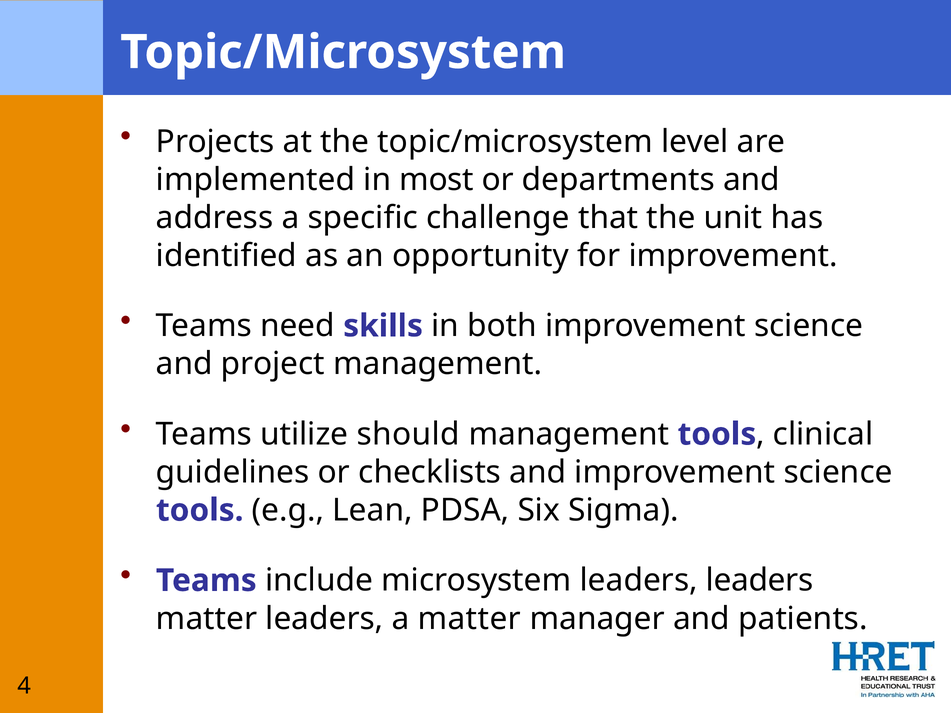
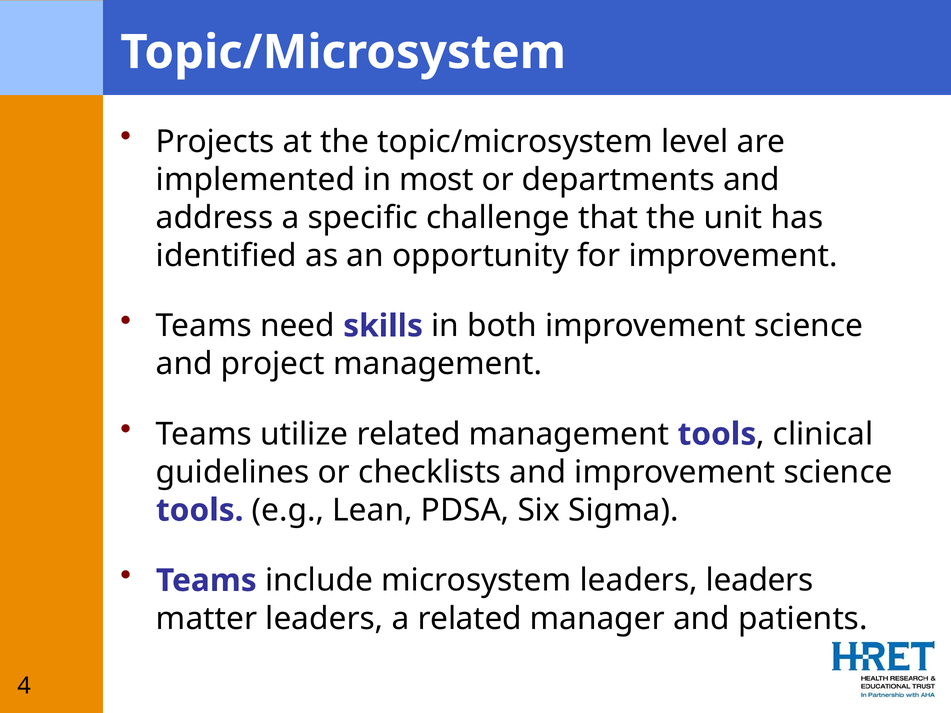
utilize should: should -> related
a matter: matter -> related
